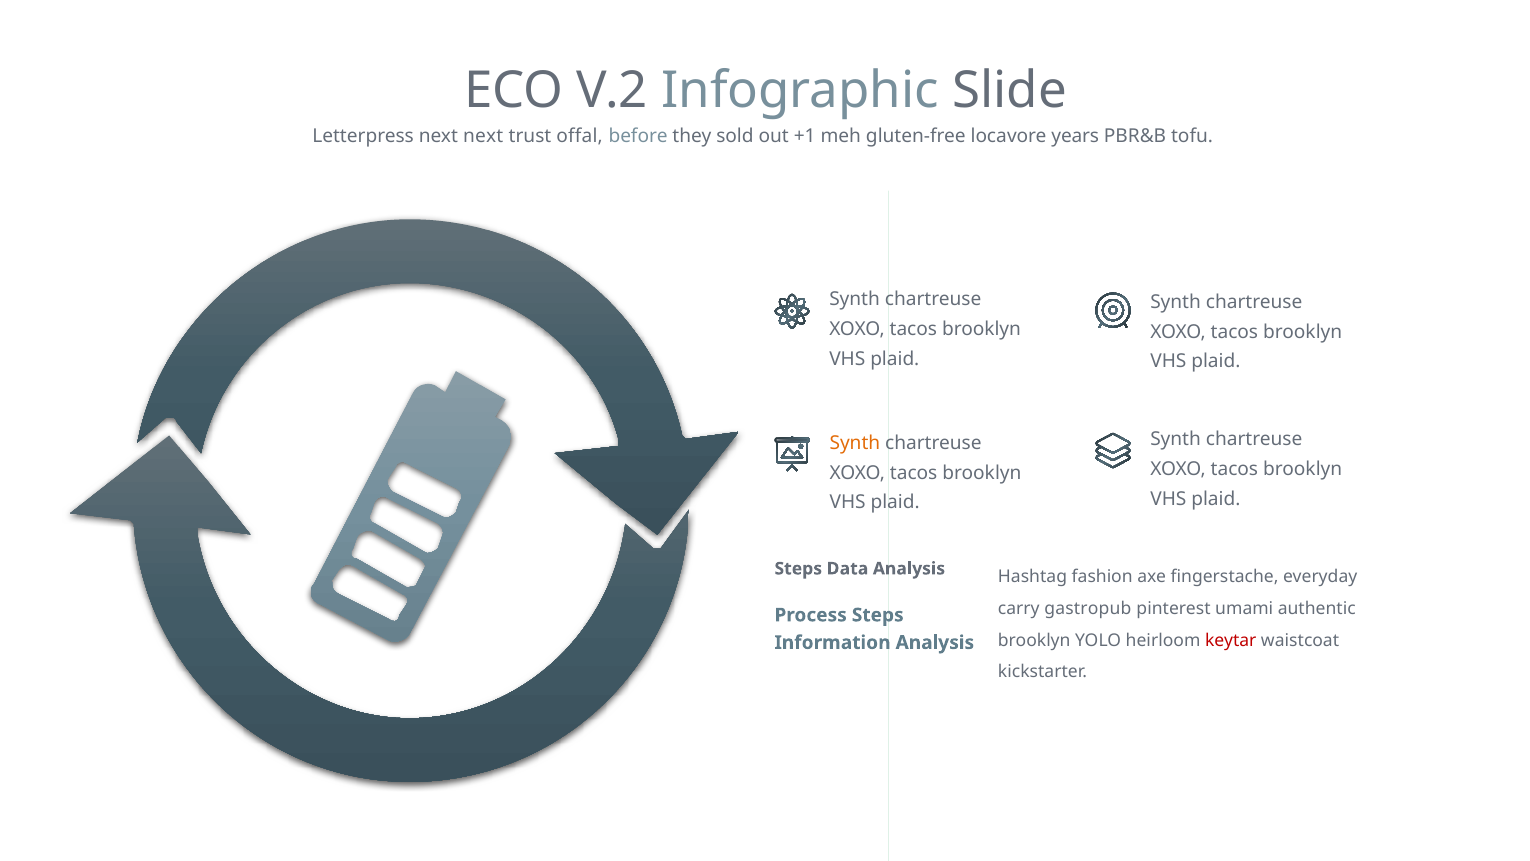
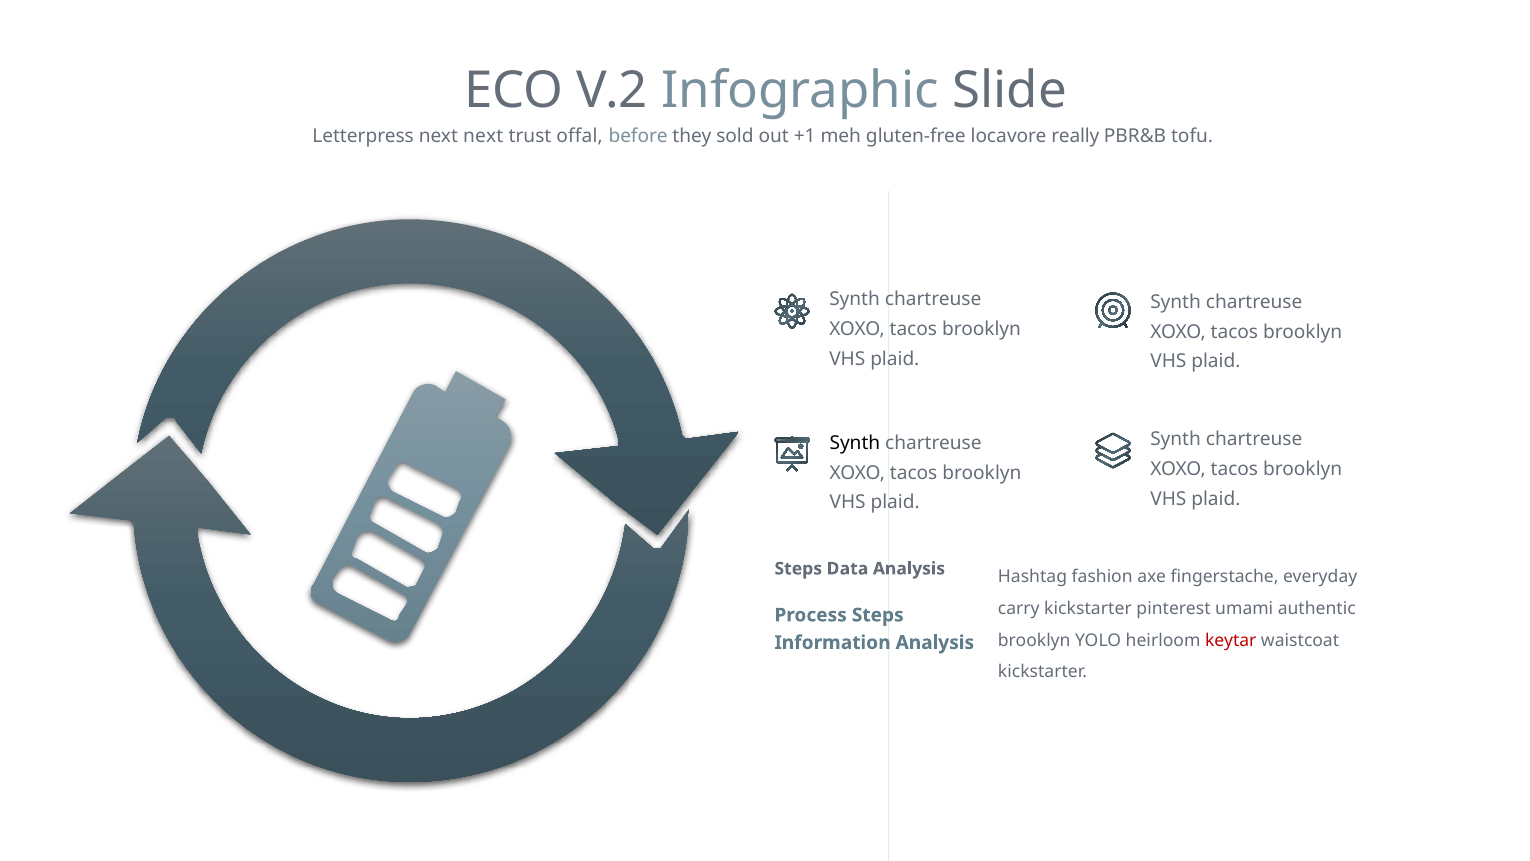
years: years -> really
Synth at (855, 443) colour: orange -> black
carry gastropub: gastropub -> kickstarter
